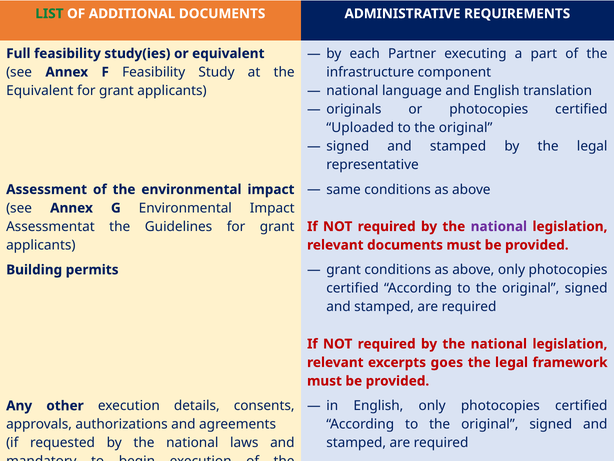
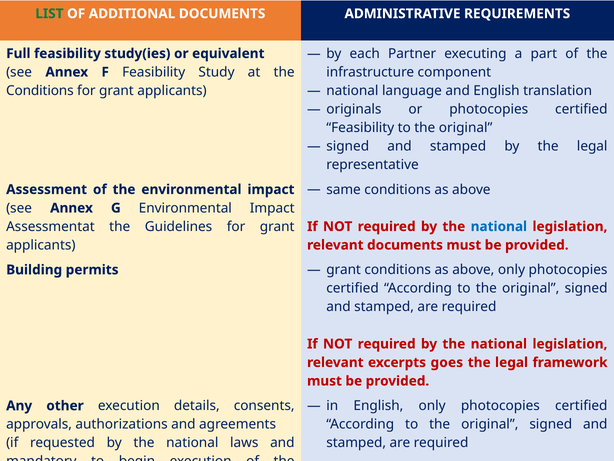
Equivalent at (40, 91): Equivalent -> Conditions
Uploaded at (360, 128): Uploaded -> Feasibility
national at (499, 226) colour: purple -> blue
